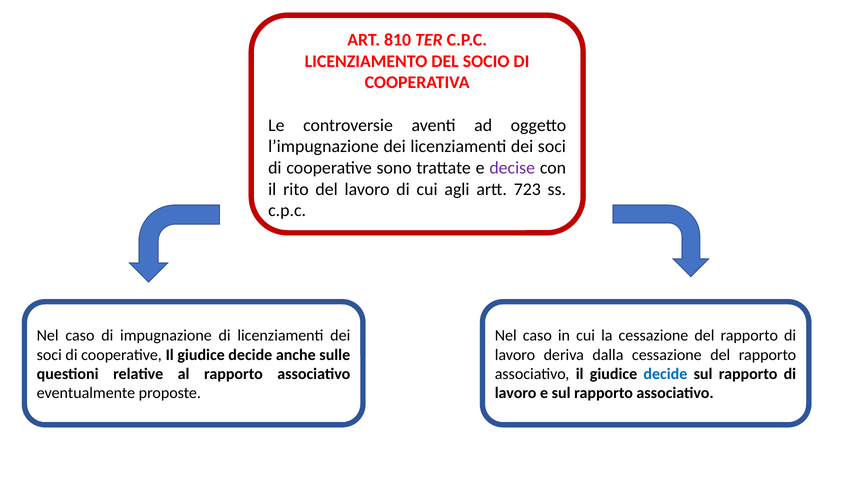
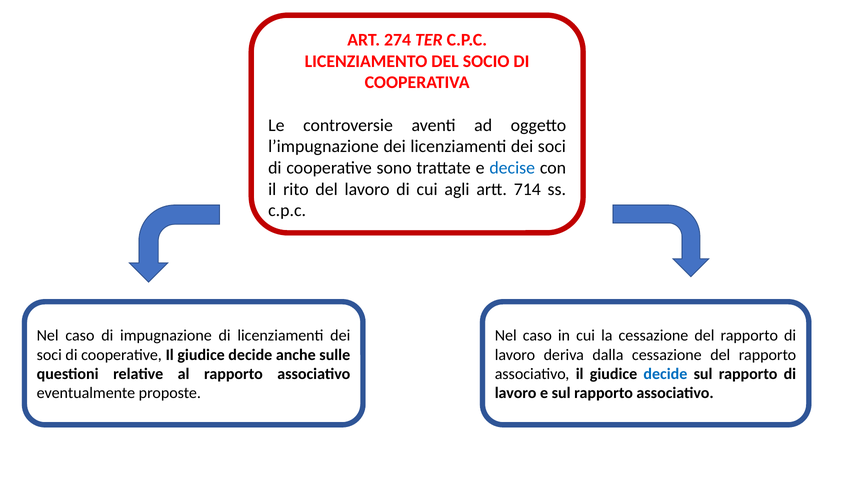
810: 810 -> 274
decise colour: purple -> blue
723: 723 -> 714
